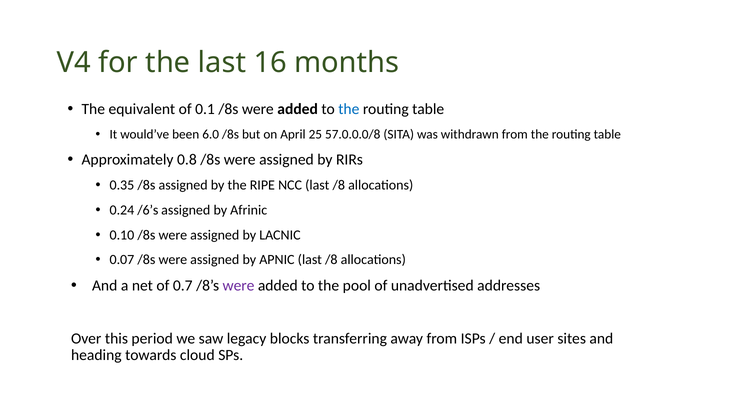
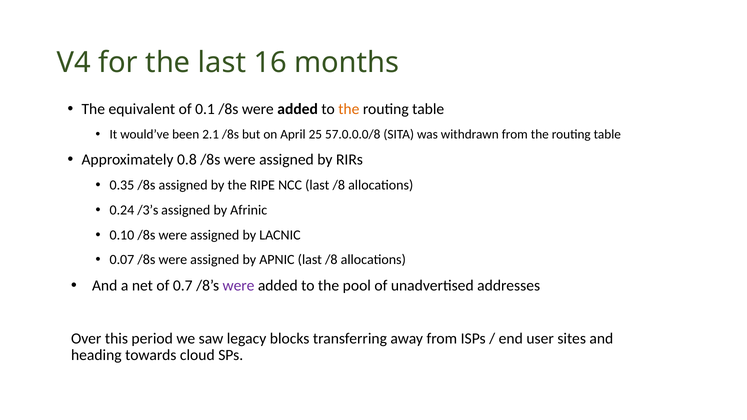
the at (349, 109) colour: blue -> orange
6.0: 6.0 -> 2.1
/6’s: /6’s -> /3’s
